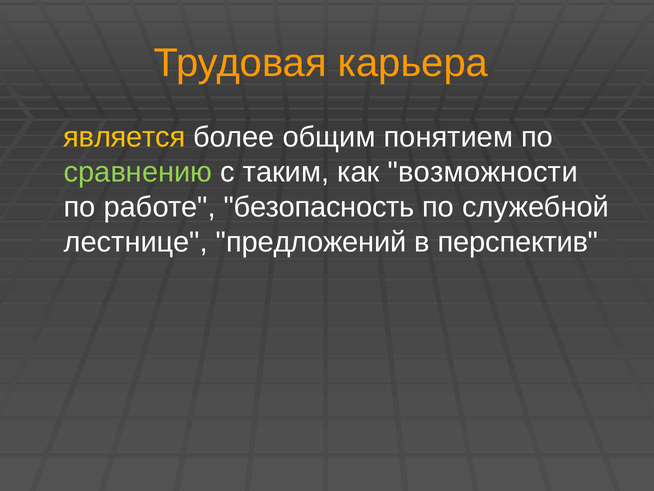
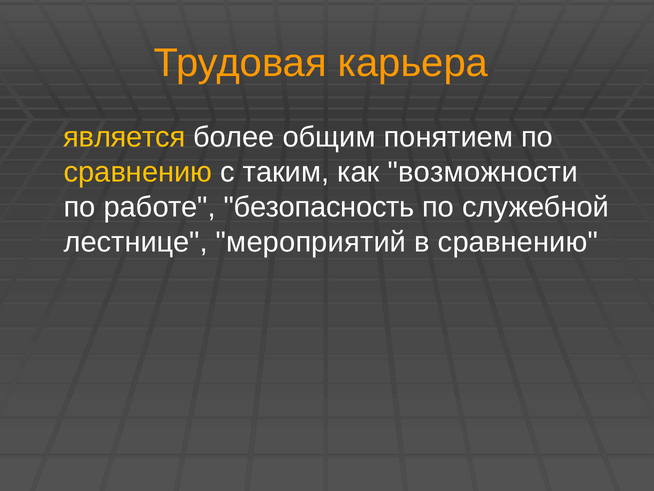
сравнению at (138, 172) colour: light green -> yellow
предложений: предложений -> мероприятий
в перспектив: перспектив -> сравнению
